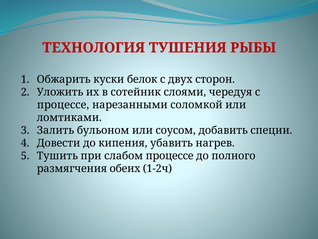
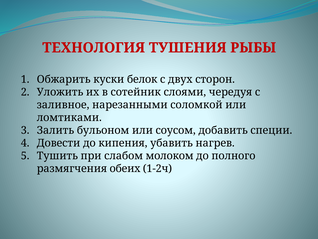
процессе at (63, 105): процессе -> заливное
слабом процессе: процессе -> молоком
